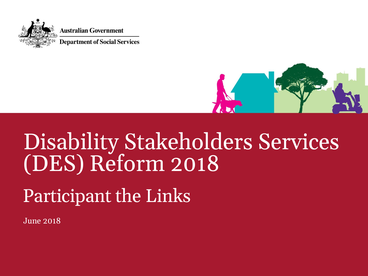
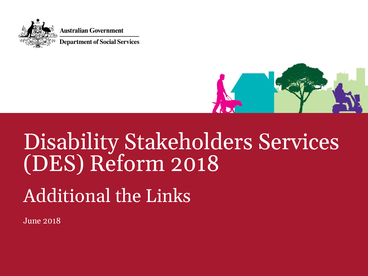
Participant: Participant -> Additional
